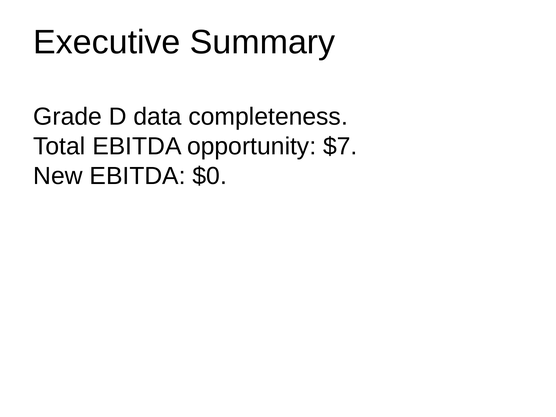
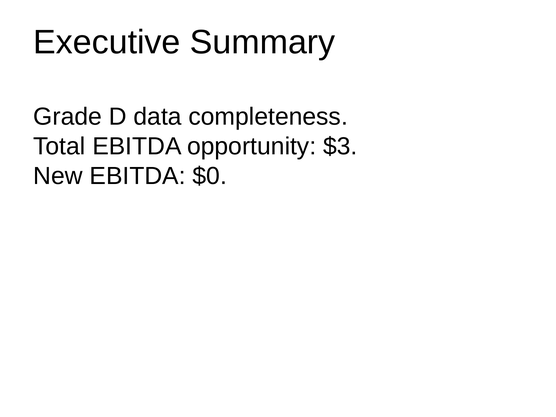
$7: $7 -> $3
